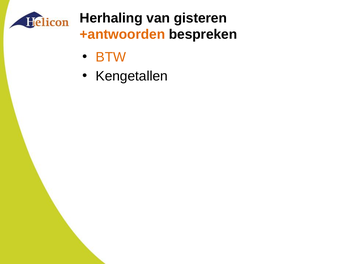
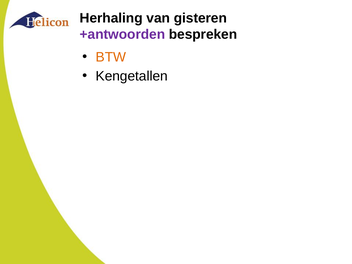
+antwoorden colour: orange -> purple
